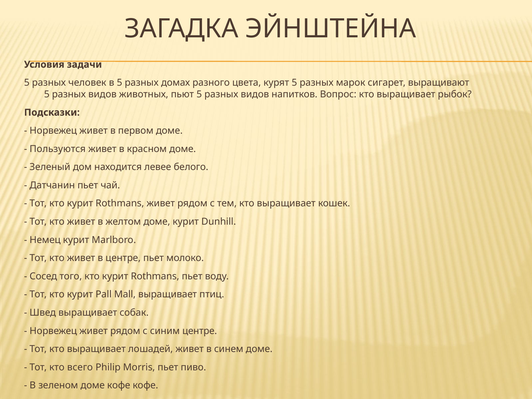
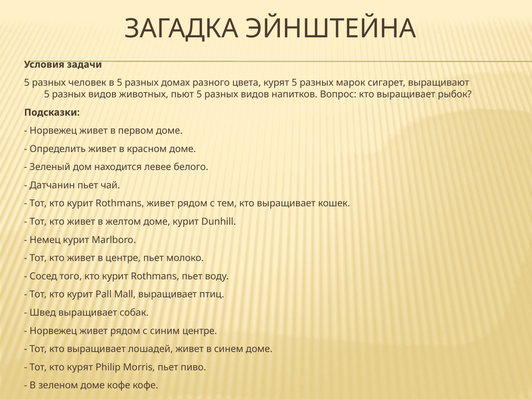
Пользуются: Пользуются -> Определить
кто всего: всего -> курят
